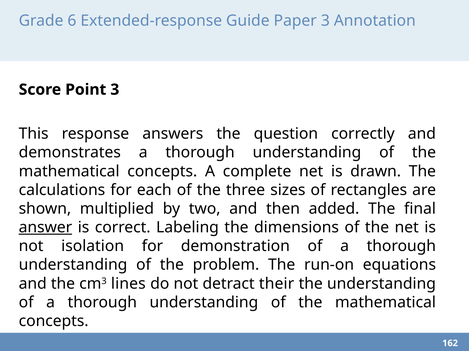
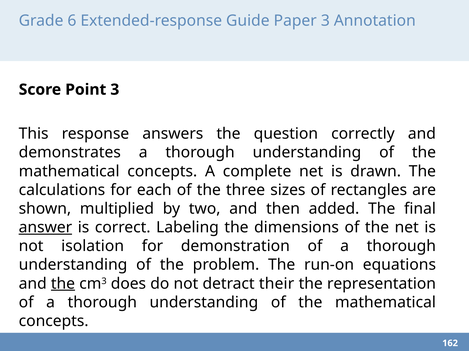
the at (63, 284) underline: none -> present
lines: lines -> does
the understanding: understanding -> representation
